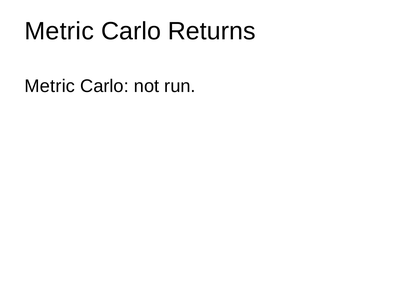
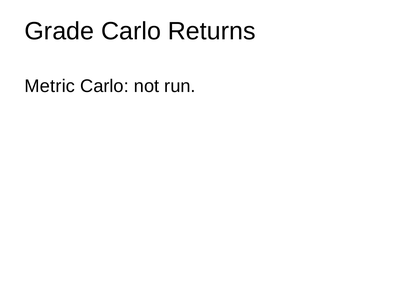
Metric at (59, 31): Metric -> Grade
